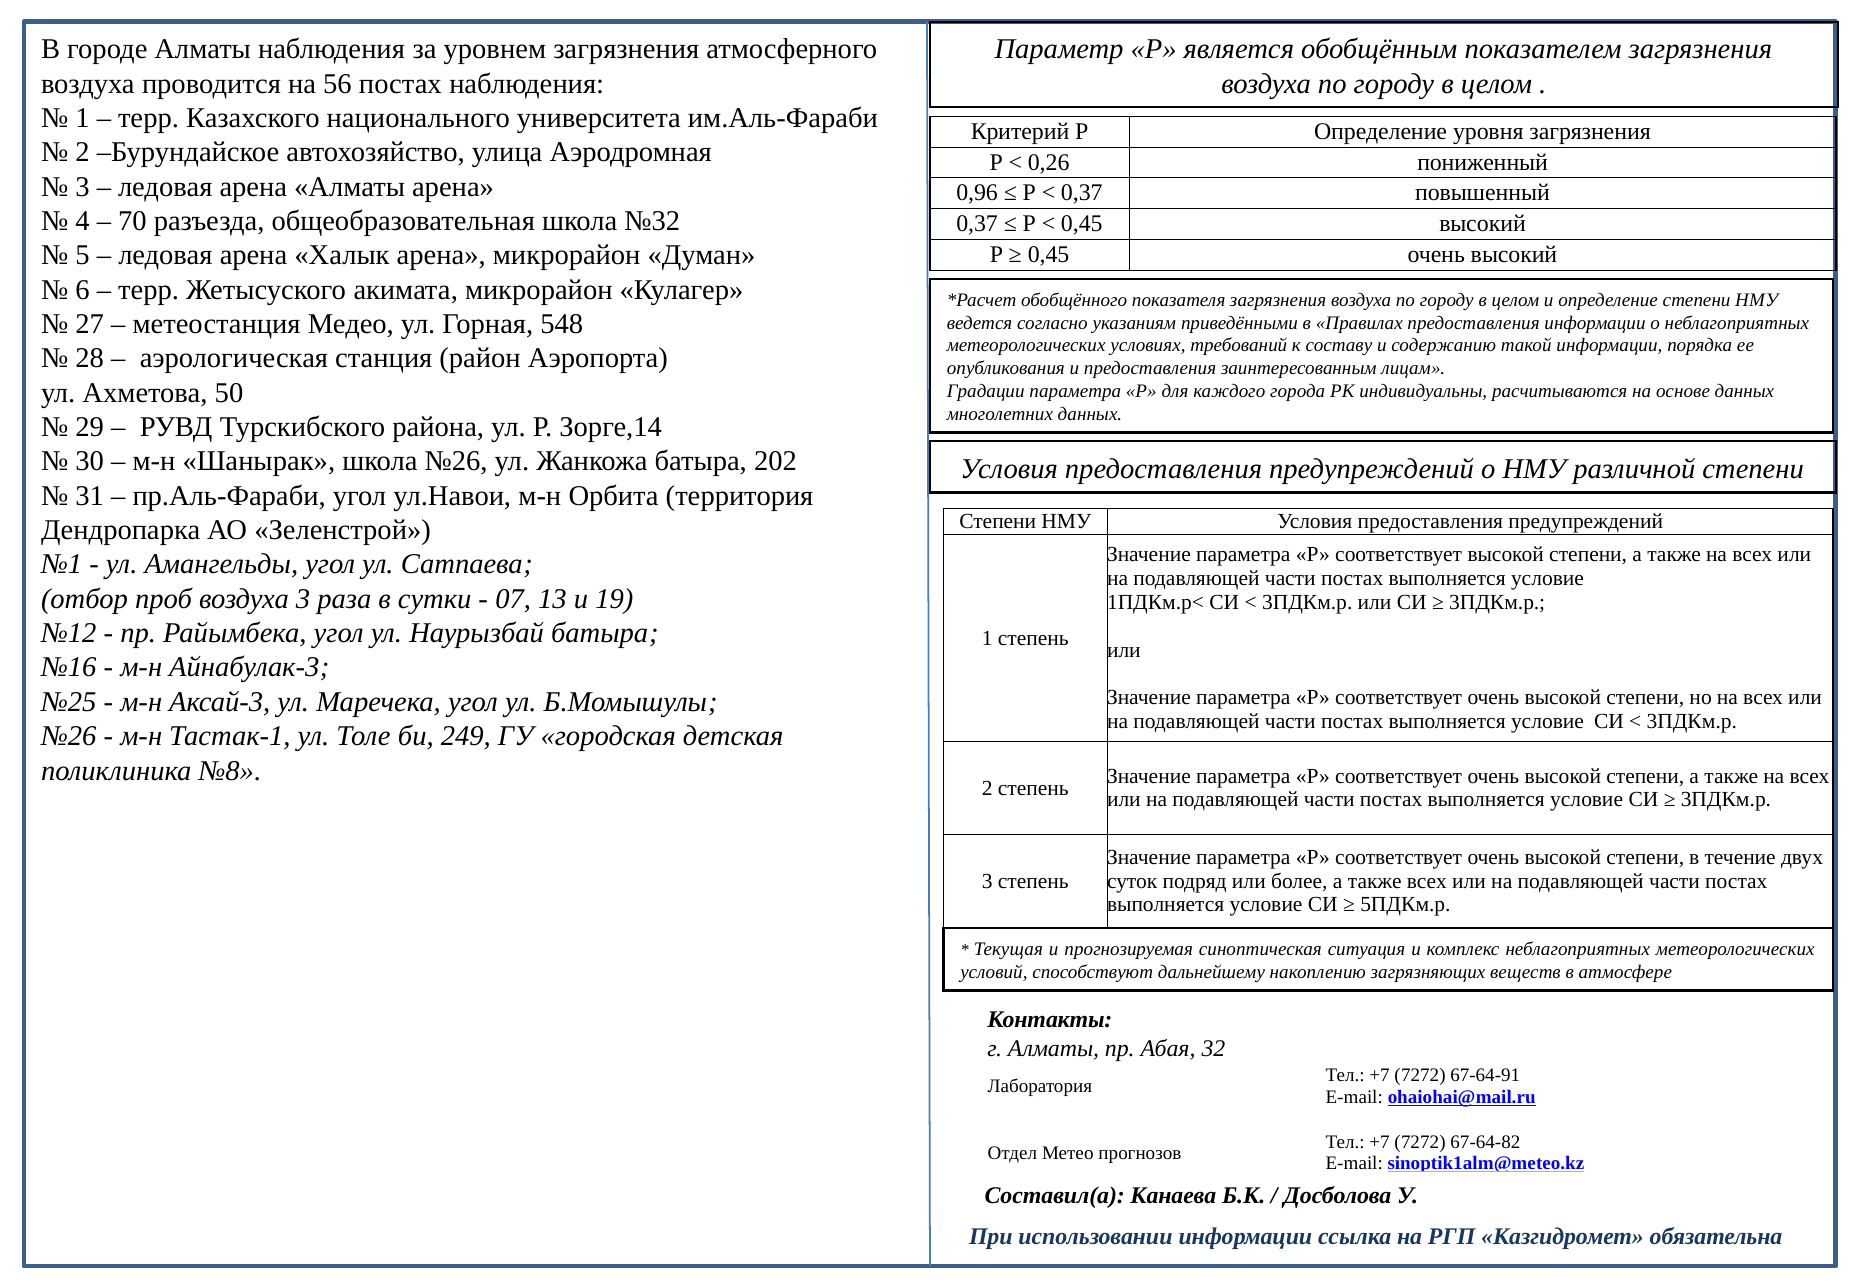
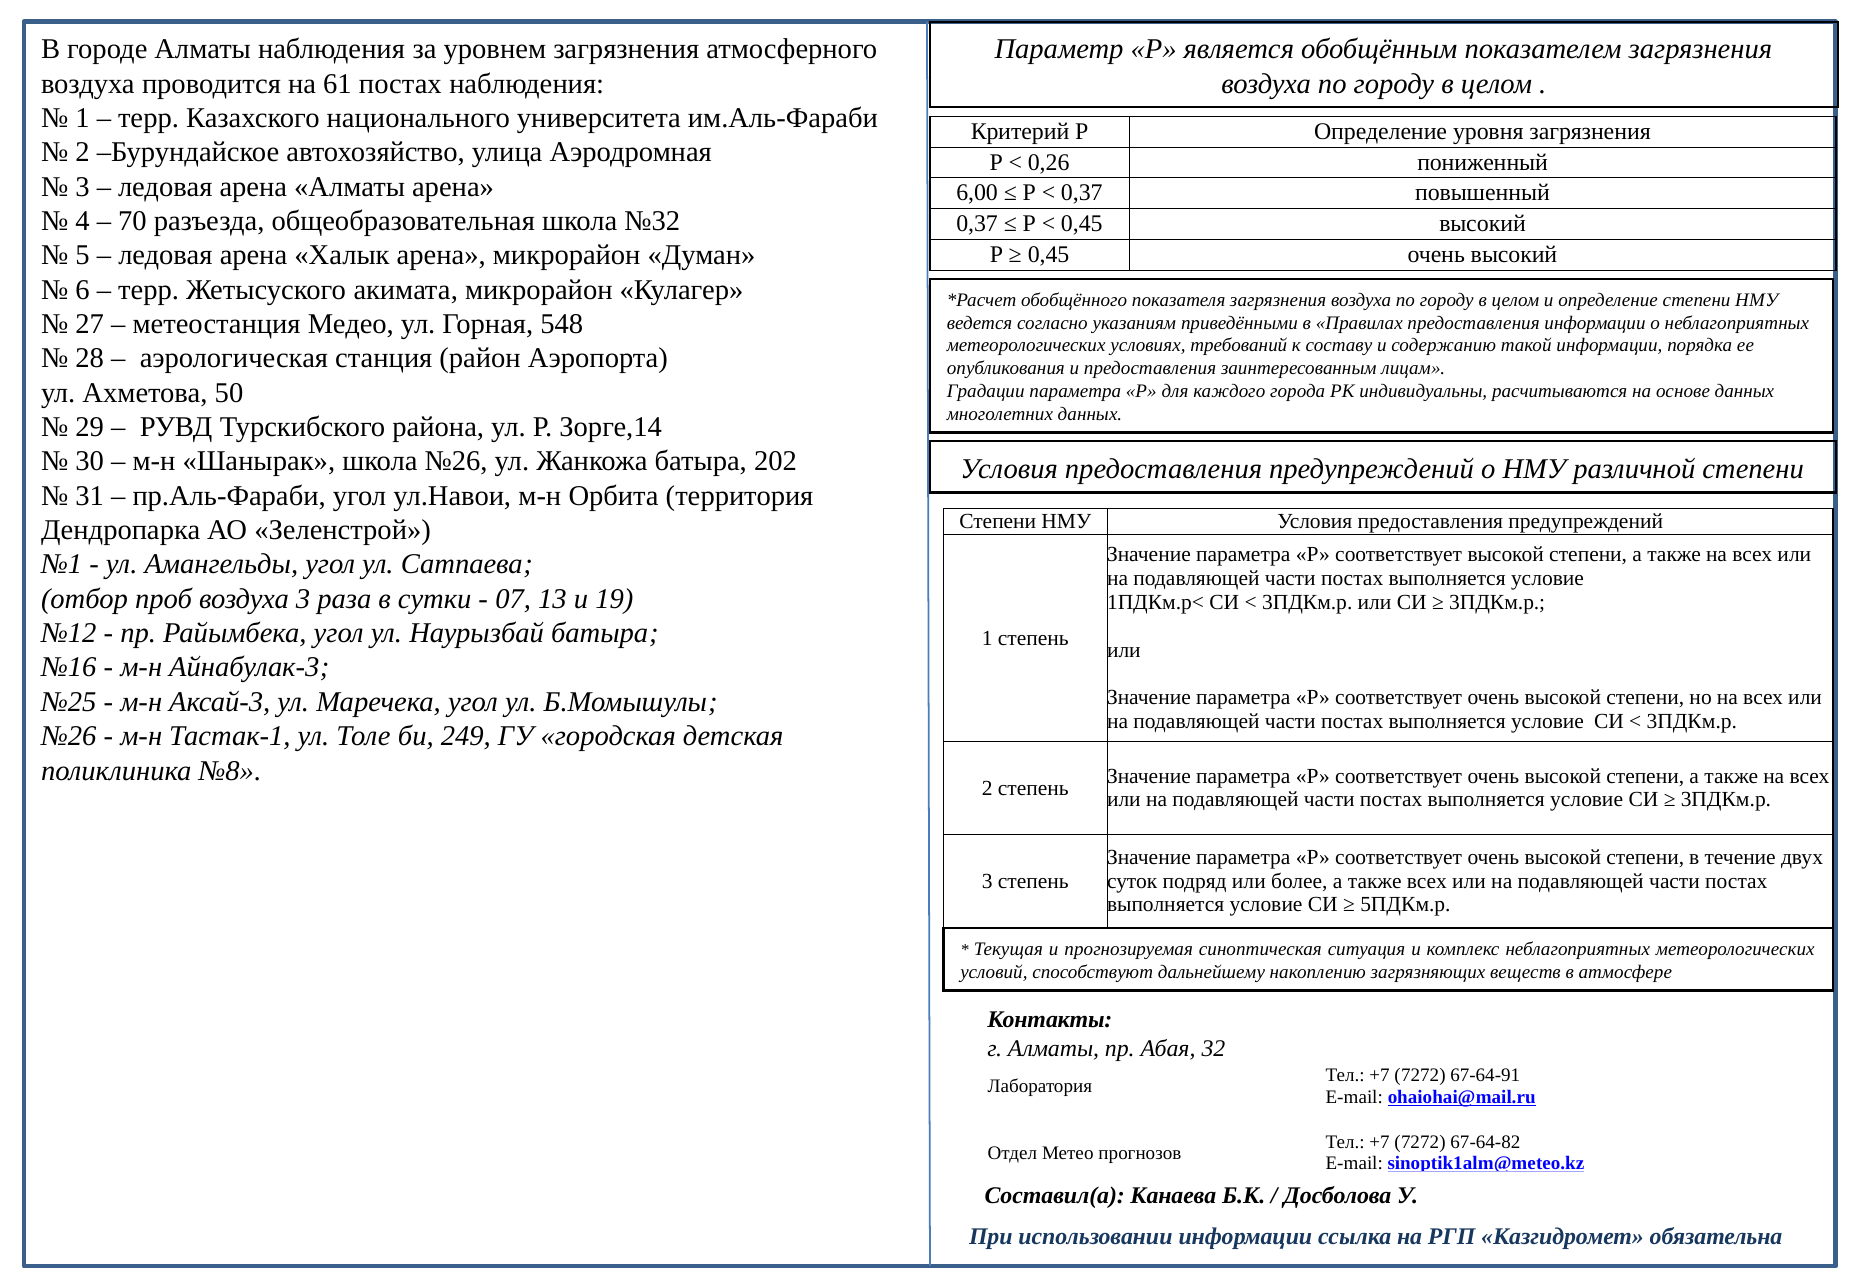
56: 56 -> 61
0,96: 0,96 -> 6,00
